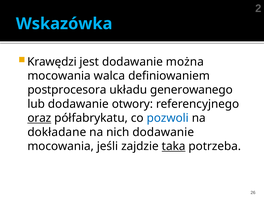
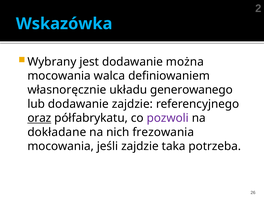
Krawędzi: Krawędzi -> Wybrany
postprocesora: postprocesora -> własnoręcznie
dodawanie otwory: otwory -> zajdzie
pozwoli colour: blue -> purple
nich dodawanie: dodawanie -> frezowania
taka underline: present -> none
